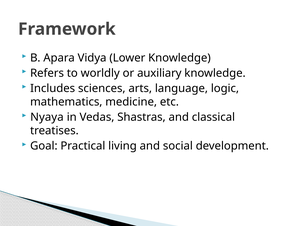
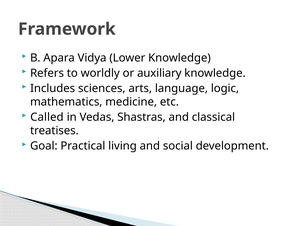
Nyaya: Nyaya -> Called
